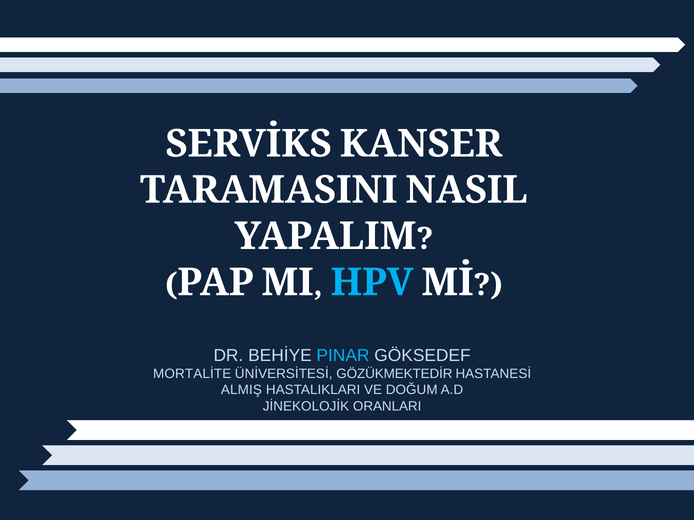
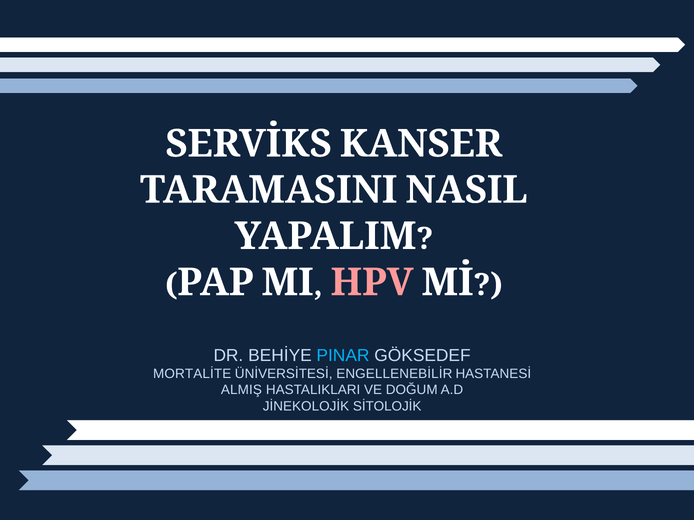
HPV colour: light blue -> pink
GÖZÜKMEKTEDİR: GÖZÜKMEKTEDİR -> ENGELLENEBİLİR
ORANLARI: ORANLARI -> SİTOLOJİK
